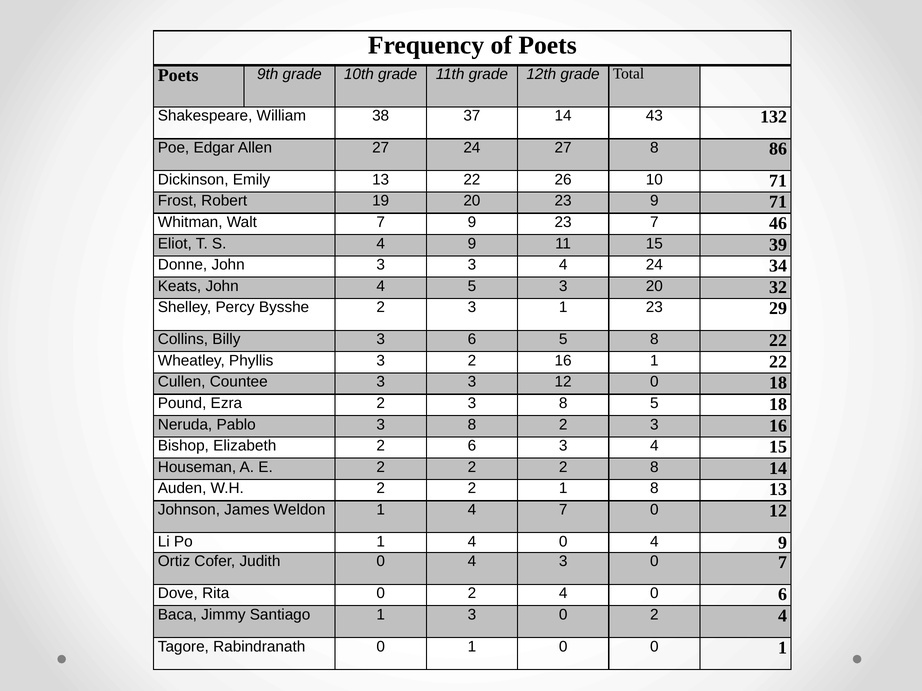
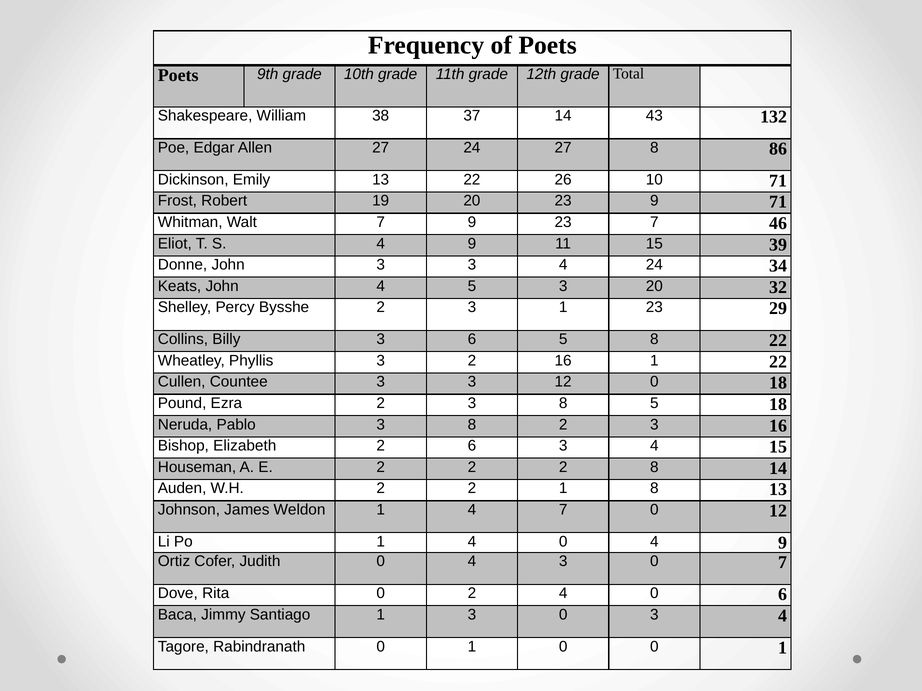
3 0 2: 2 -> 3
